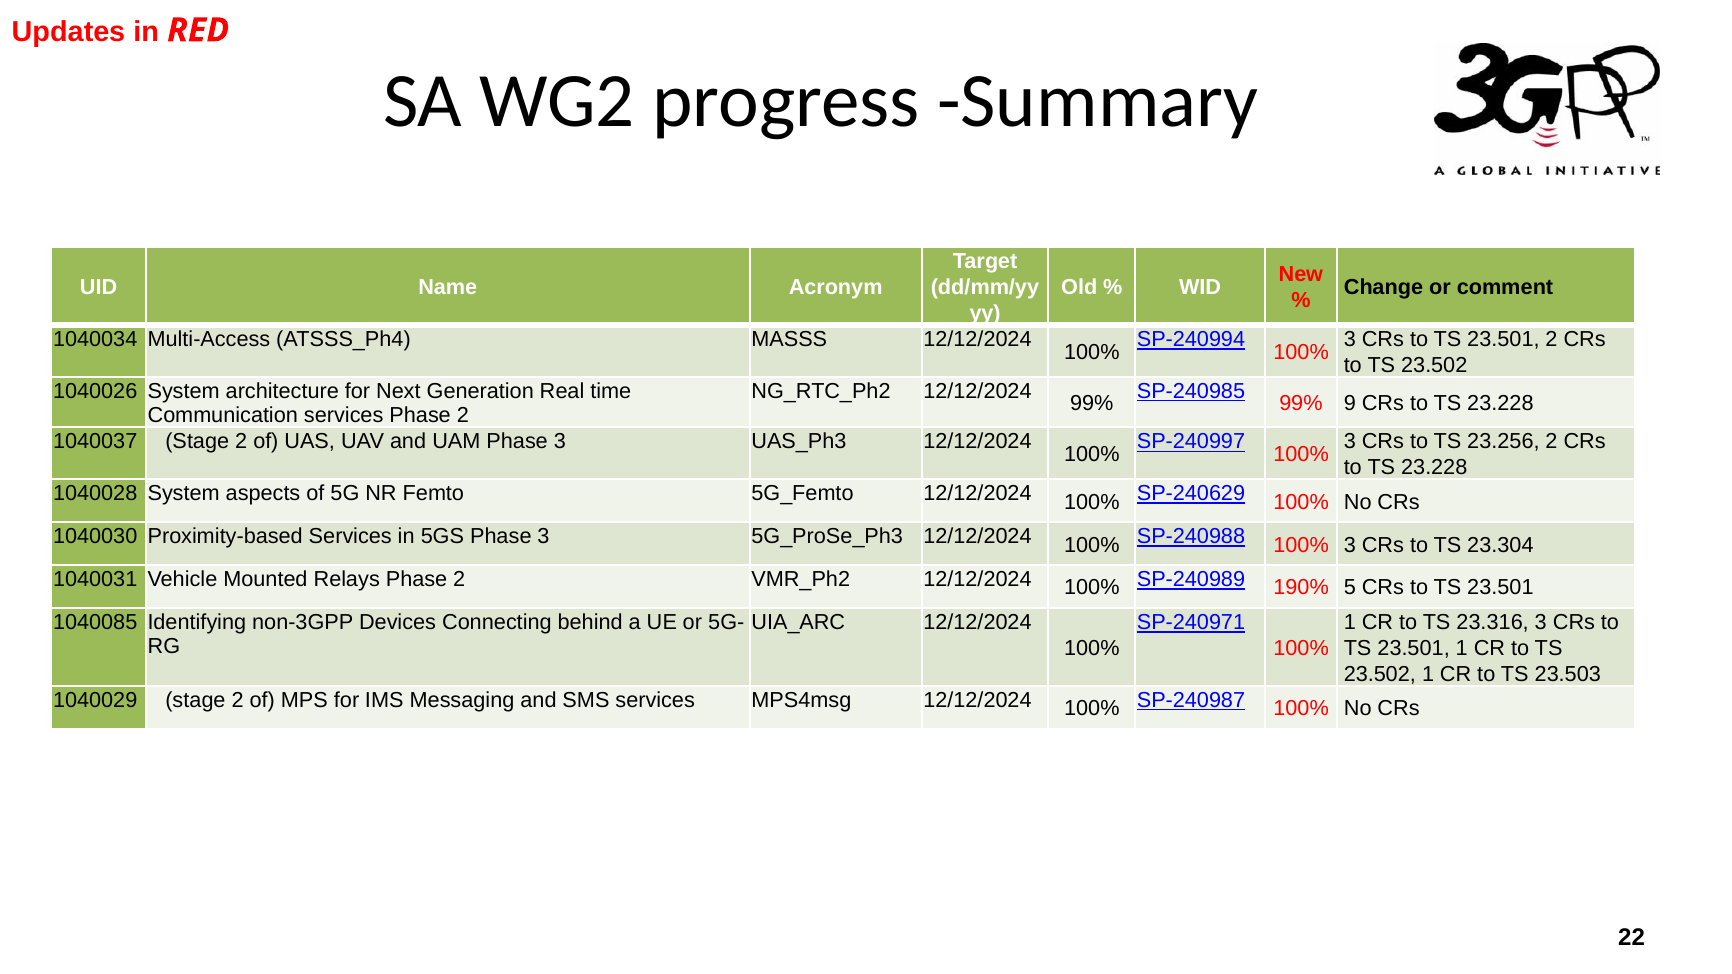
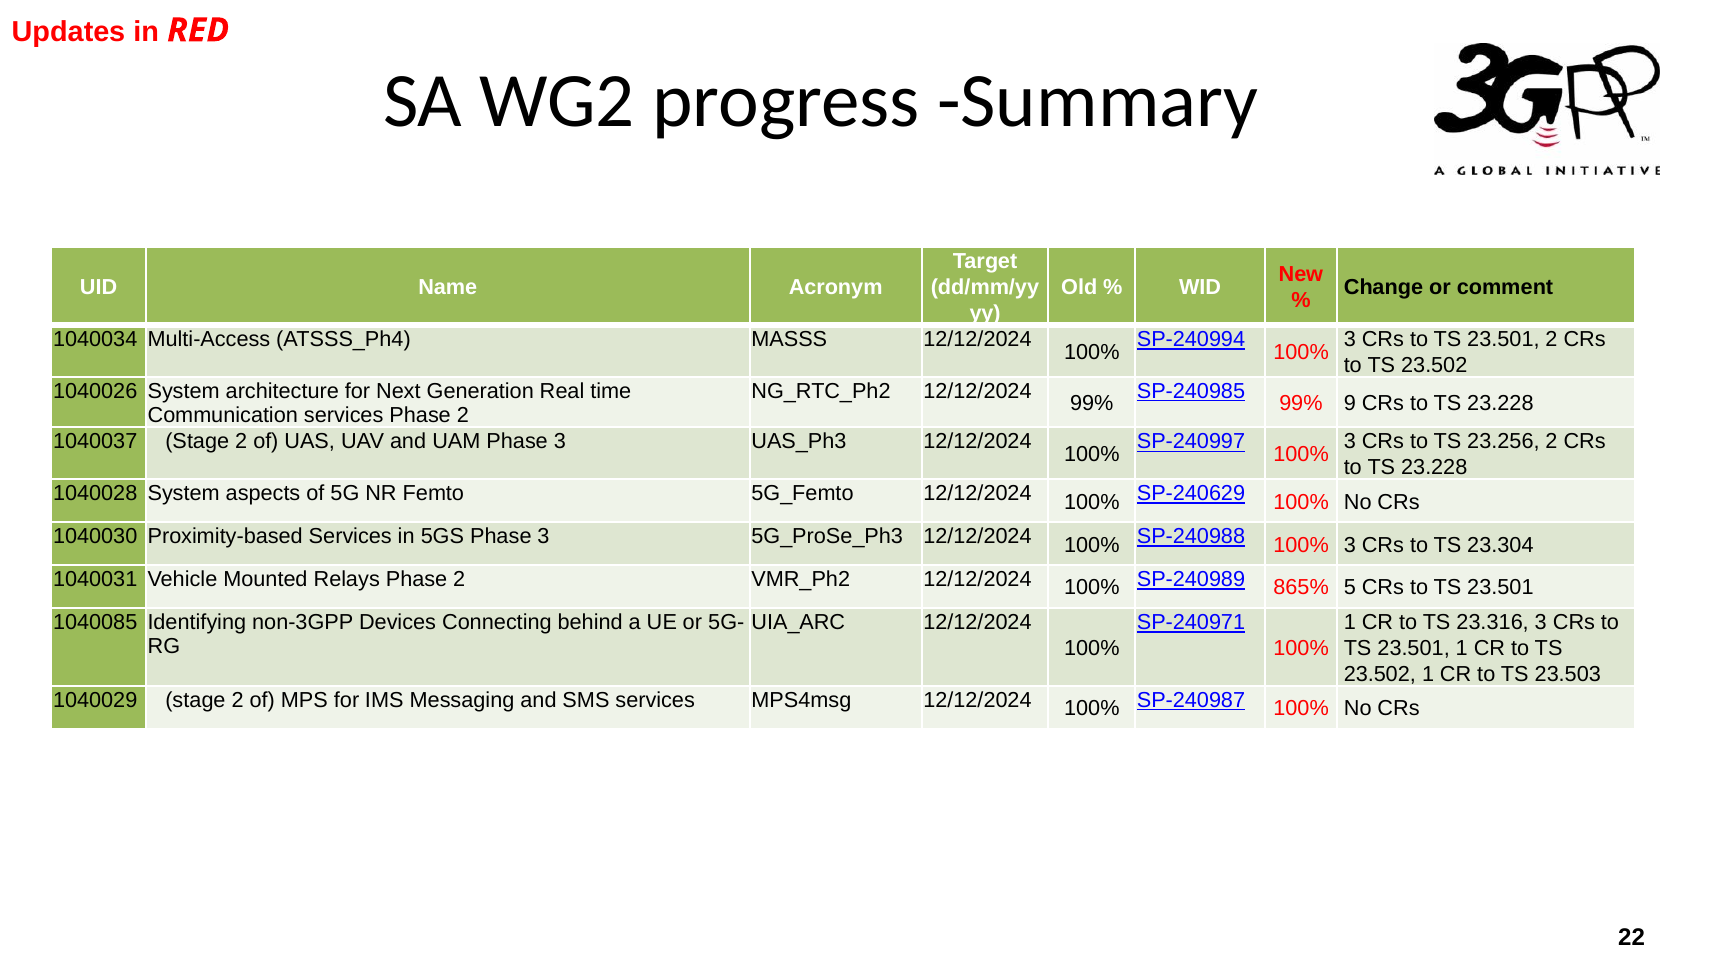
190%: 190% -> 865%
